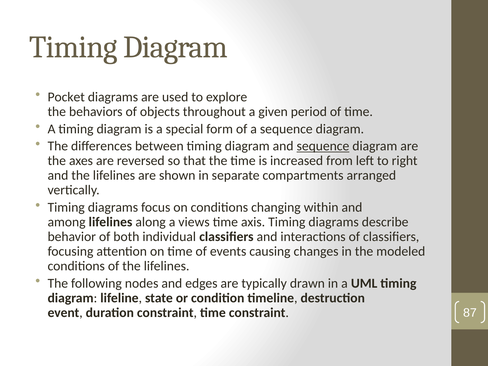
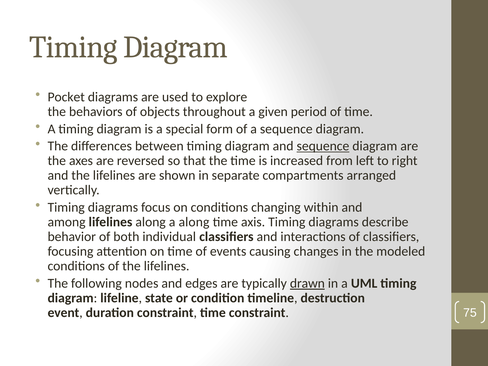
a views: views -> along
drawn underline: none -> present
87: 87 -> 75
